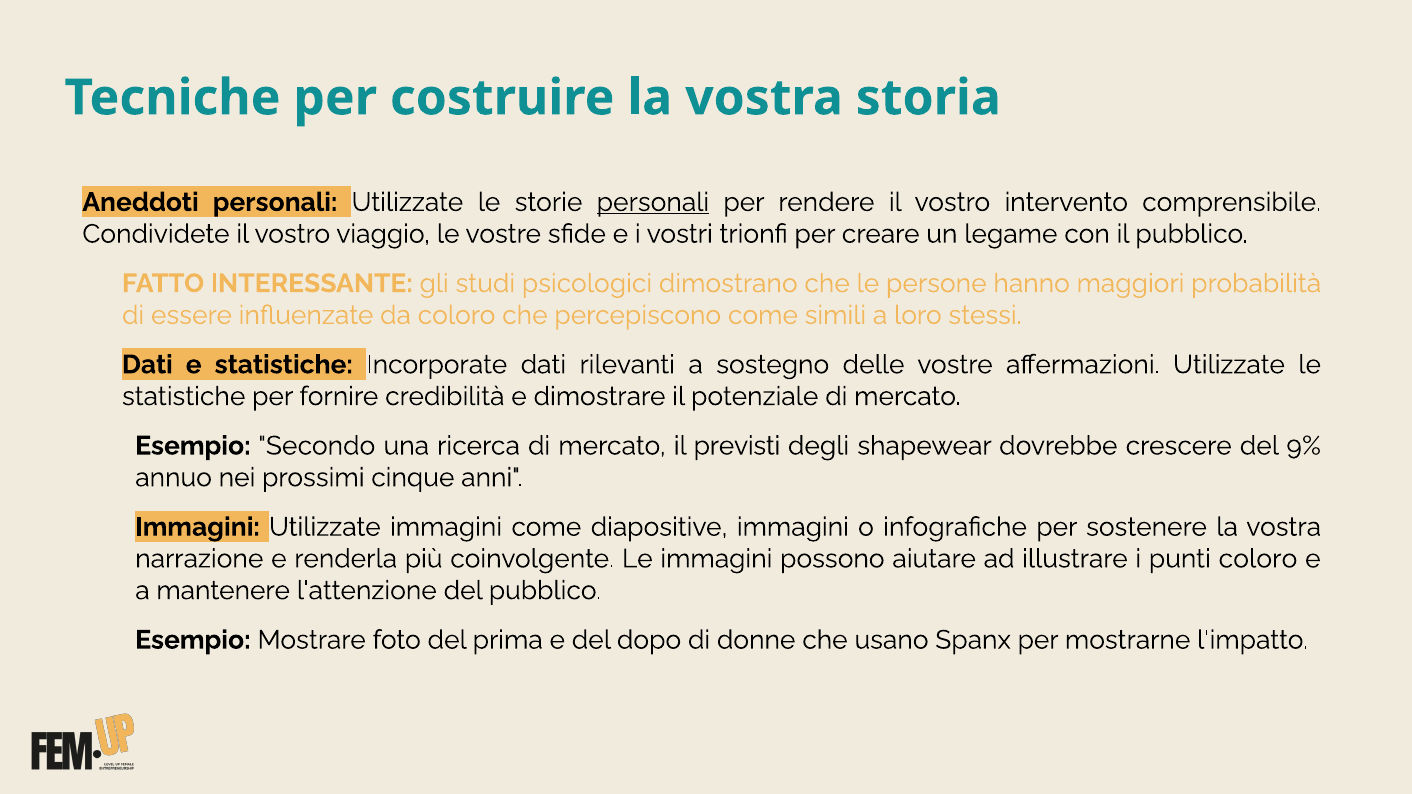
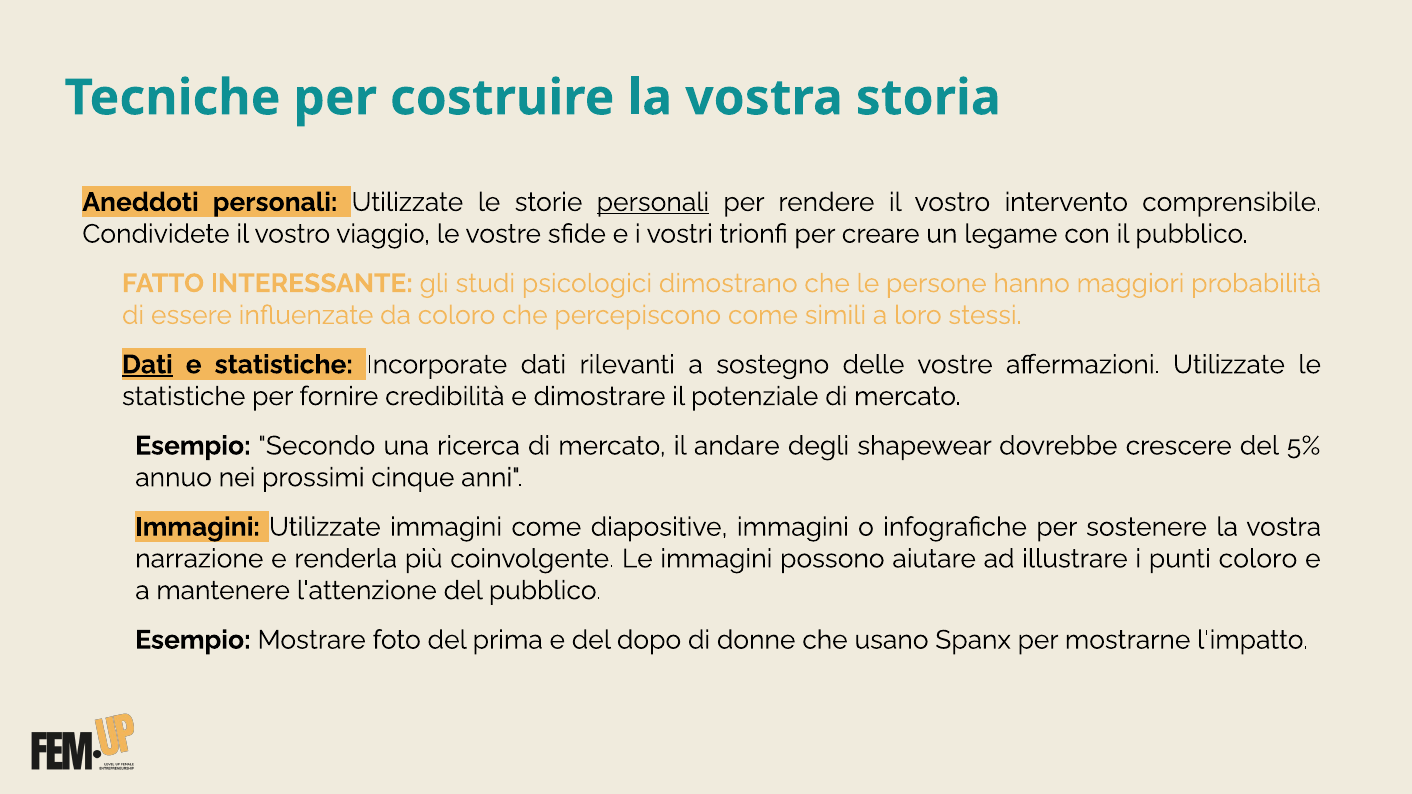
Dati at (147, 365) underline: none -> present
previsti: previsti -> andare
9%: 9% -> 5%
